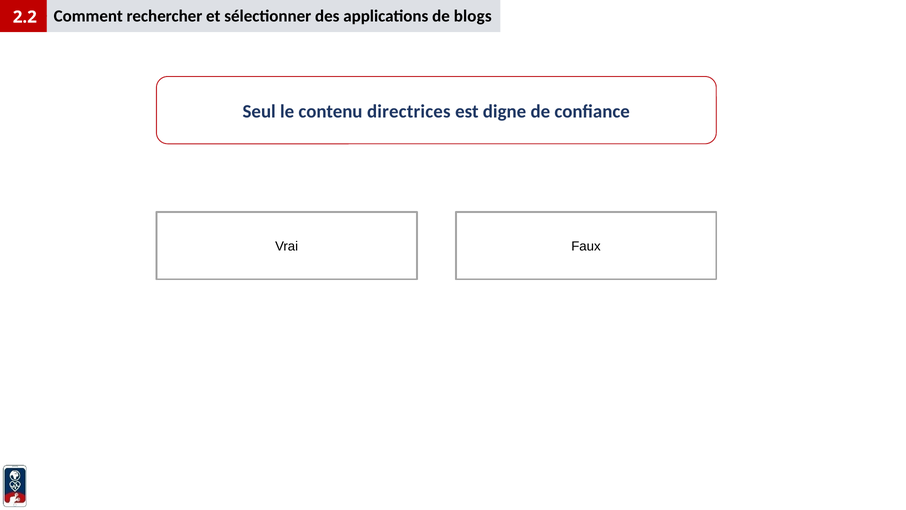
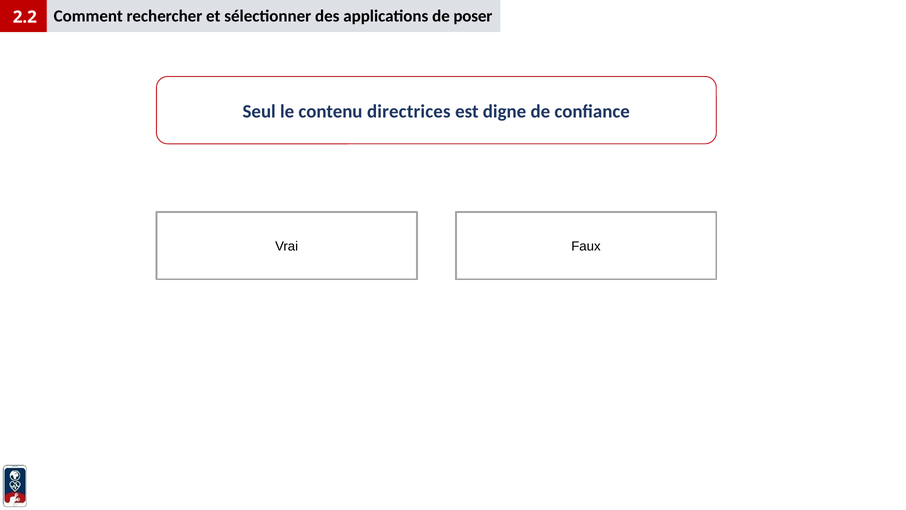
blogs: blogs -> poser
